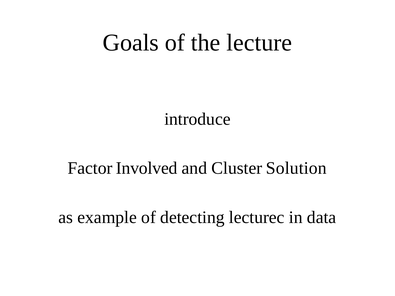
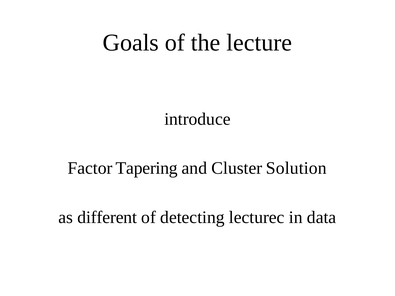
Involved: Involved -> Tapering
example: example -> different
